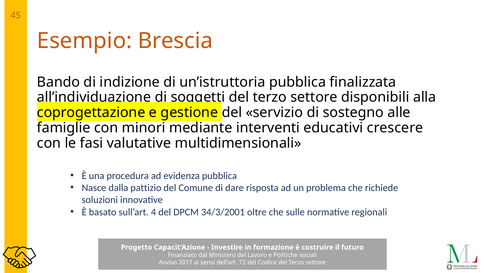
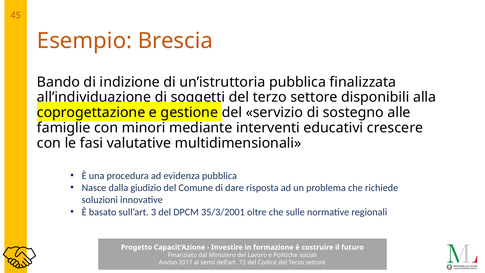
pattizio: pattizio -> giudizio
4: 4 -> 3
34/3/2001: 34/3/2001 -> 35/3/2001
